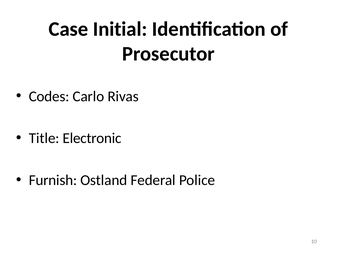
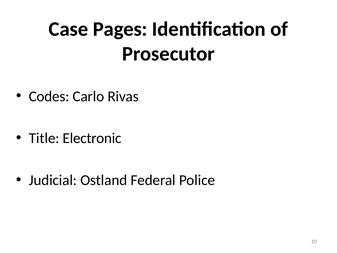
Initial: Initial -> Pages
Furnish: Furnish -> Judicial
